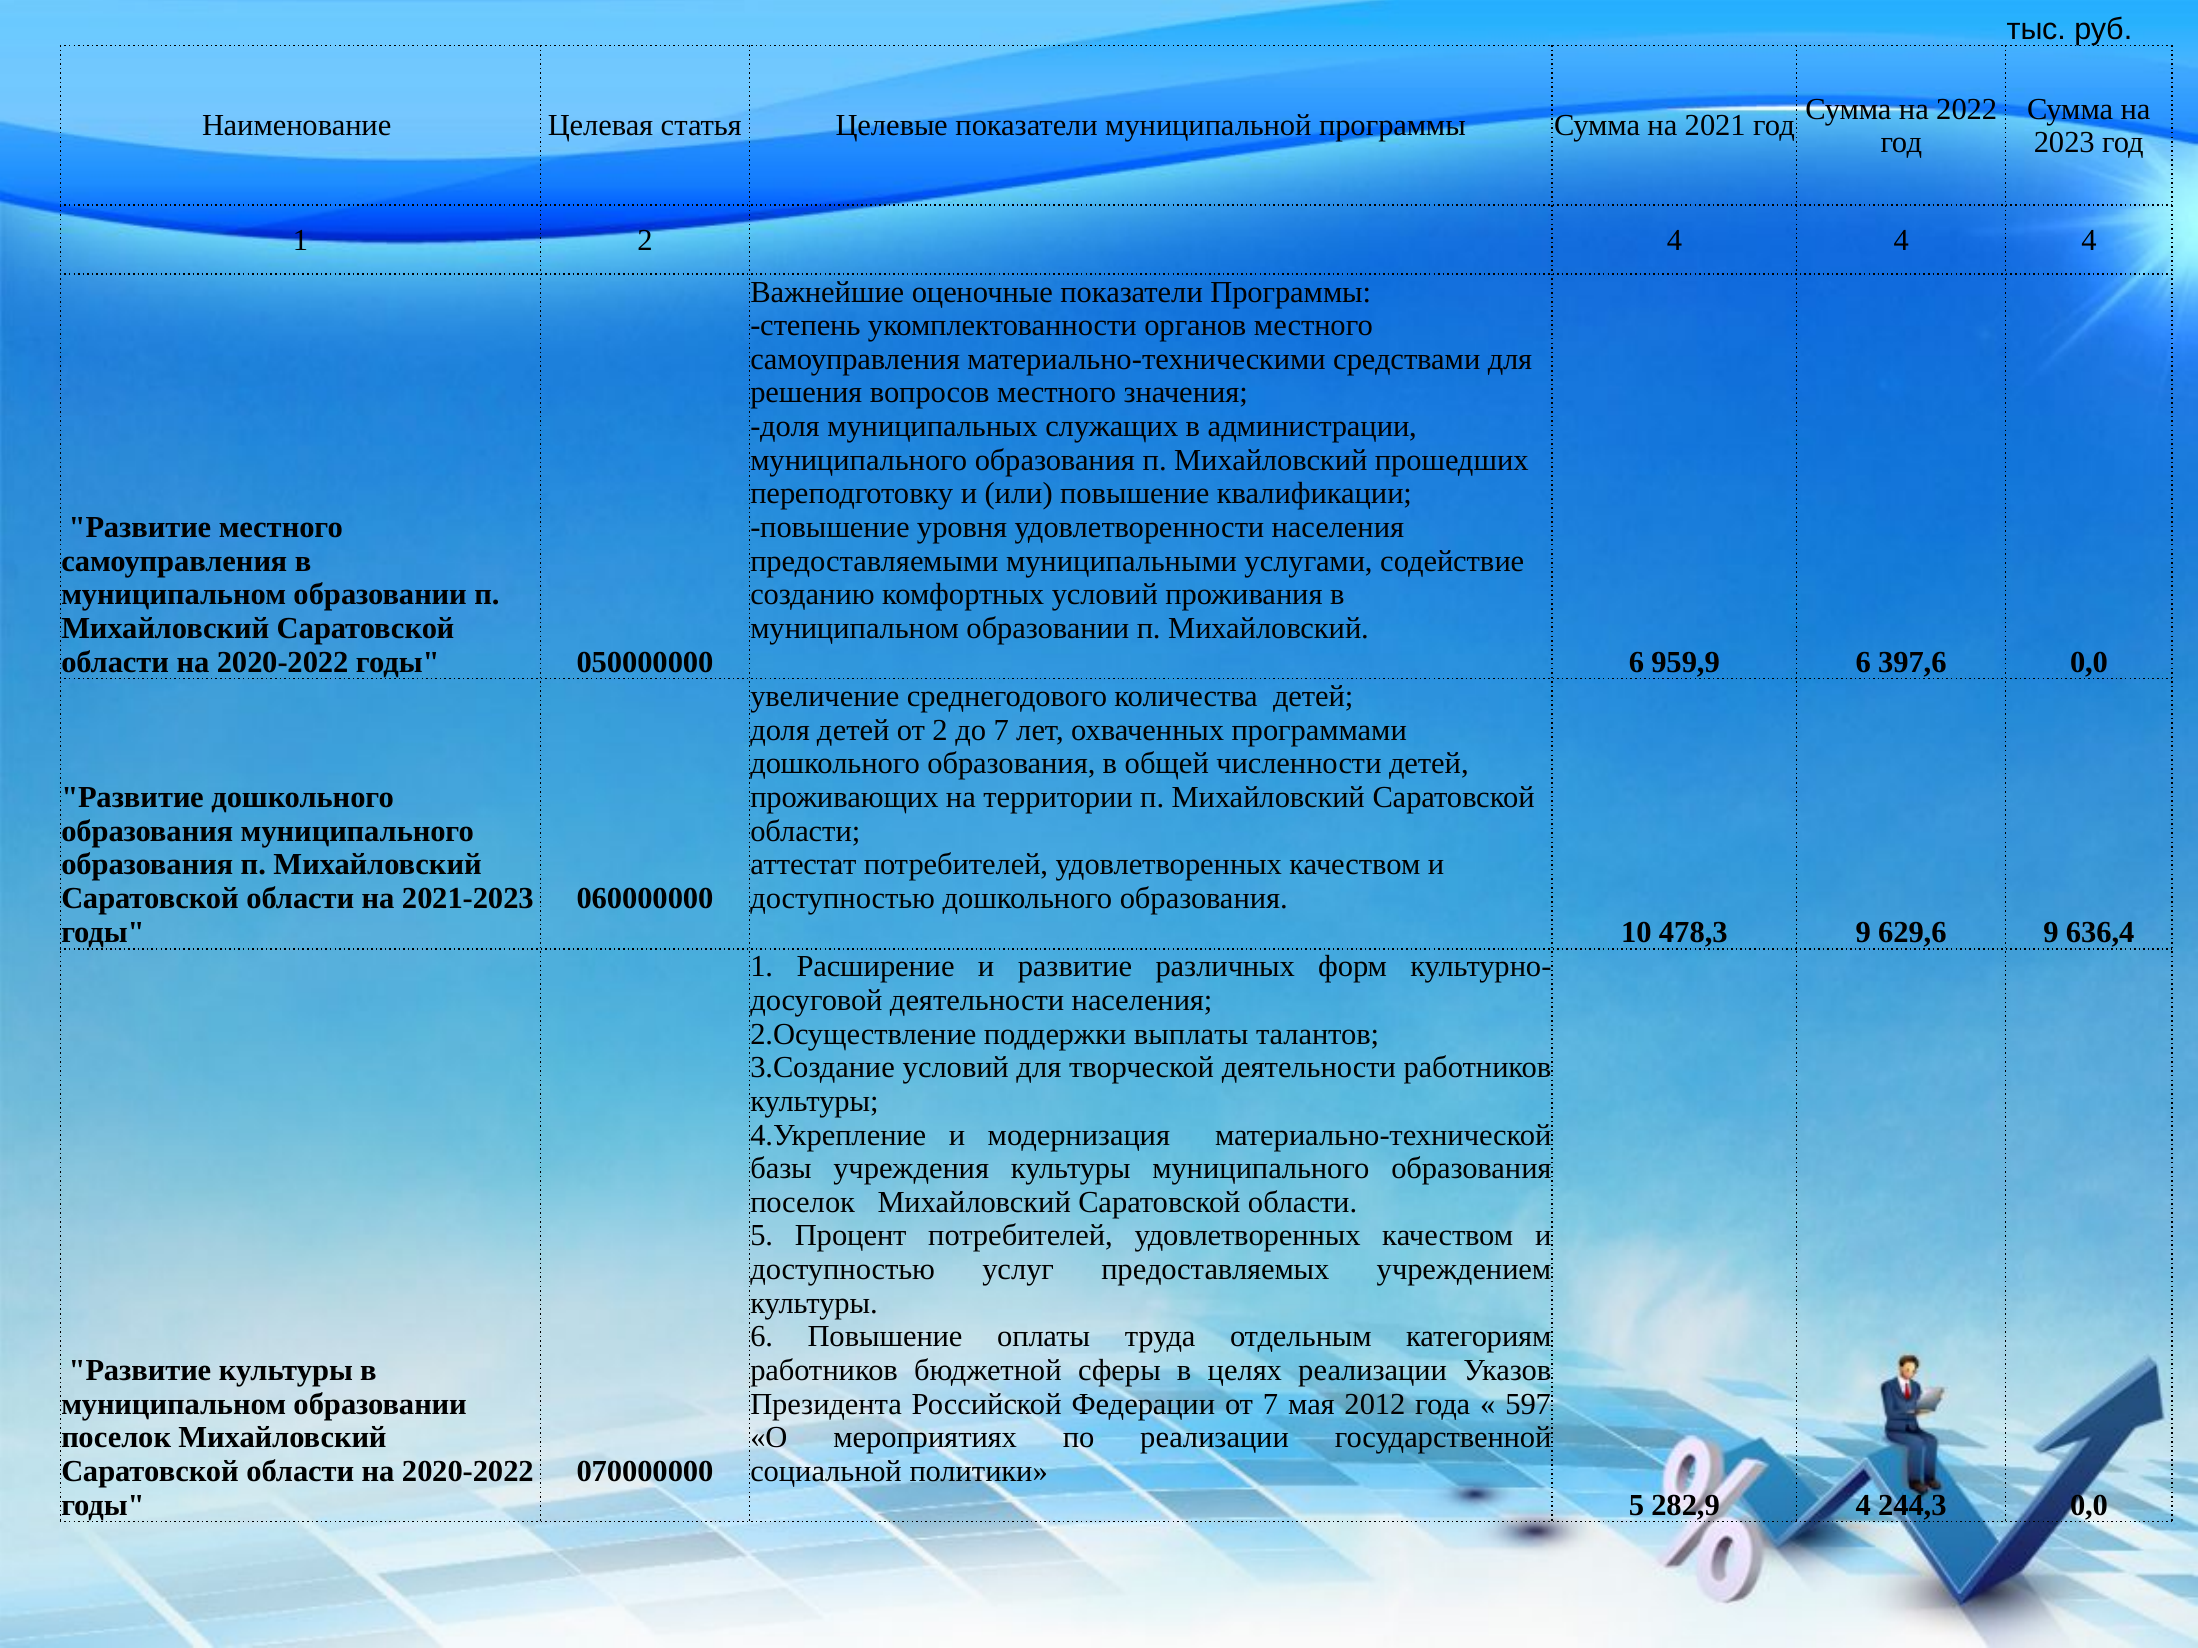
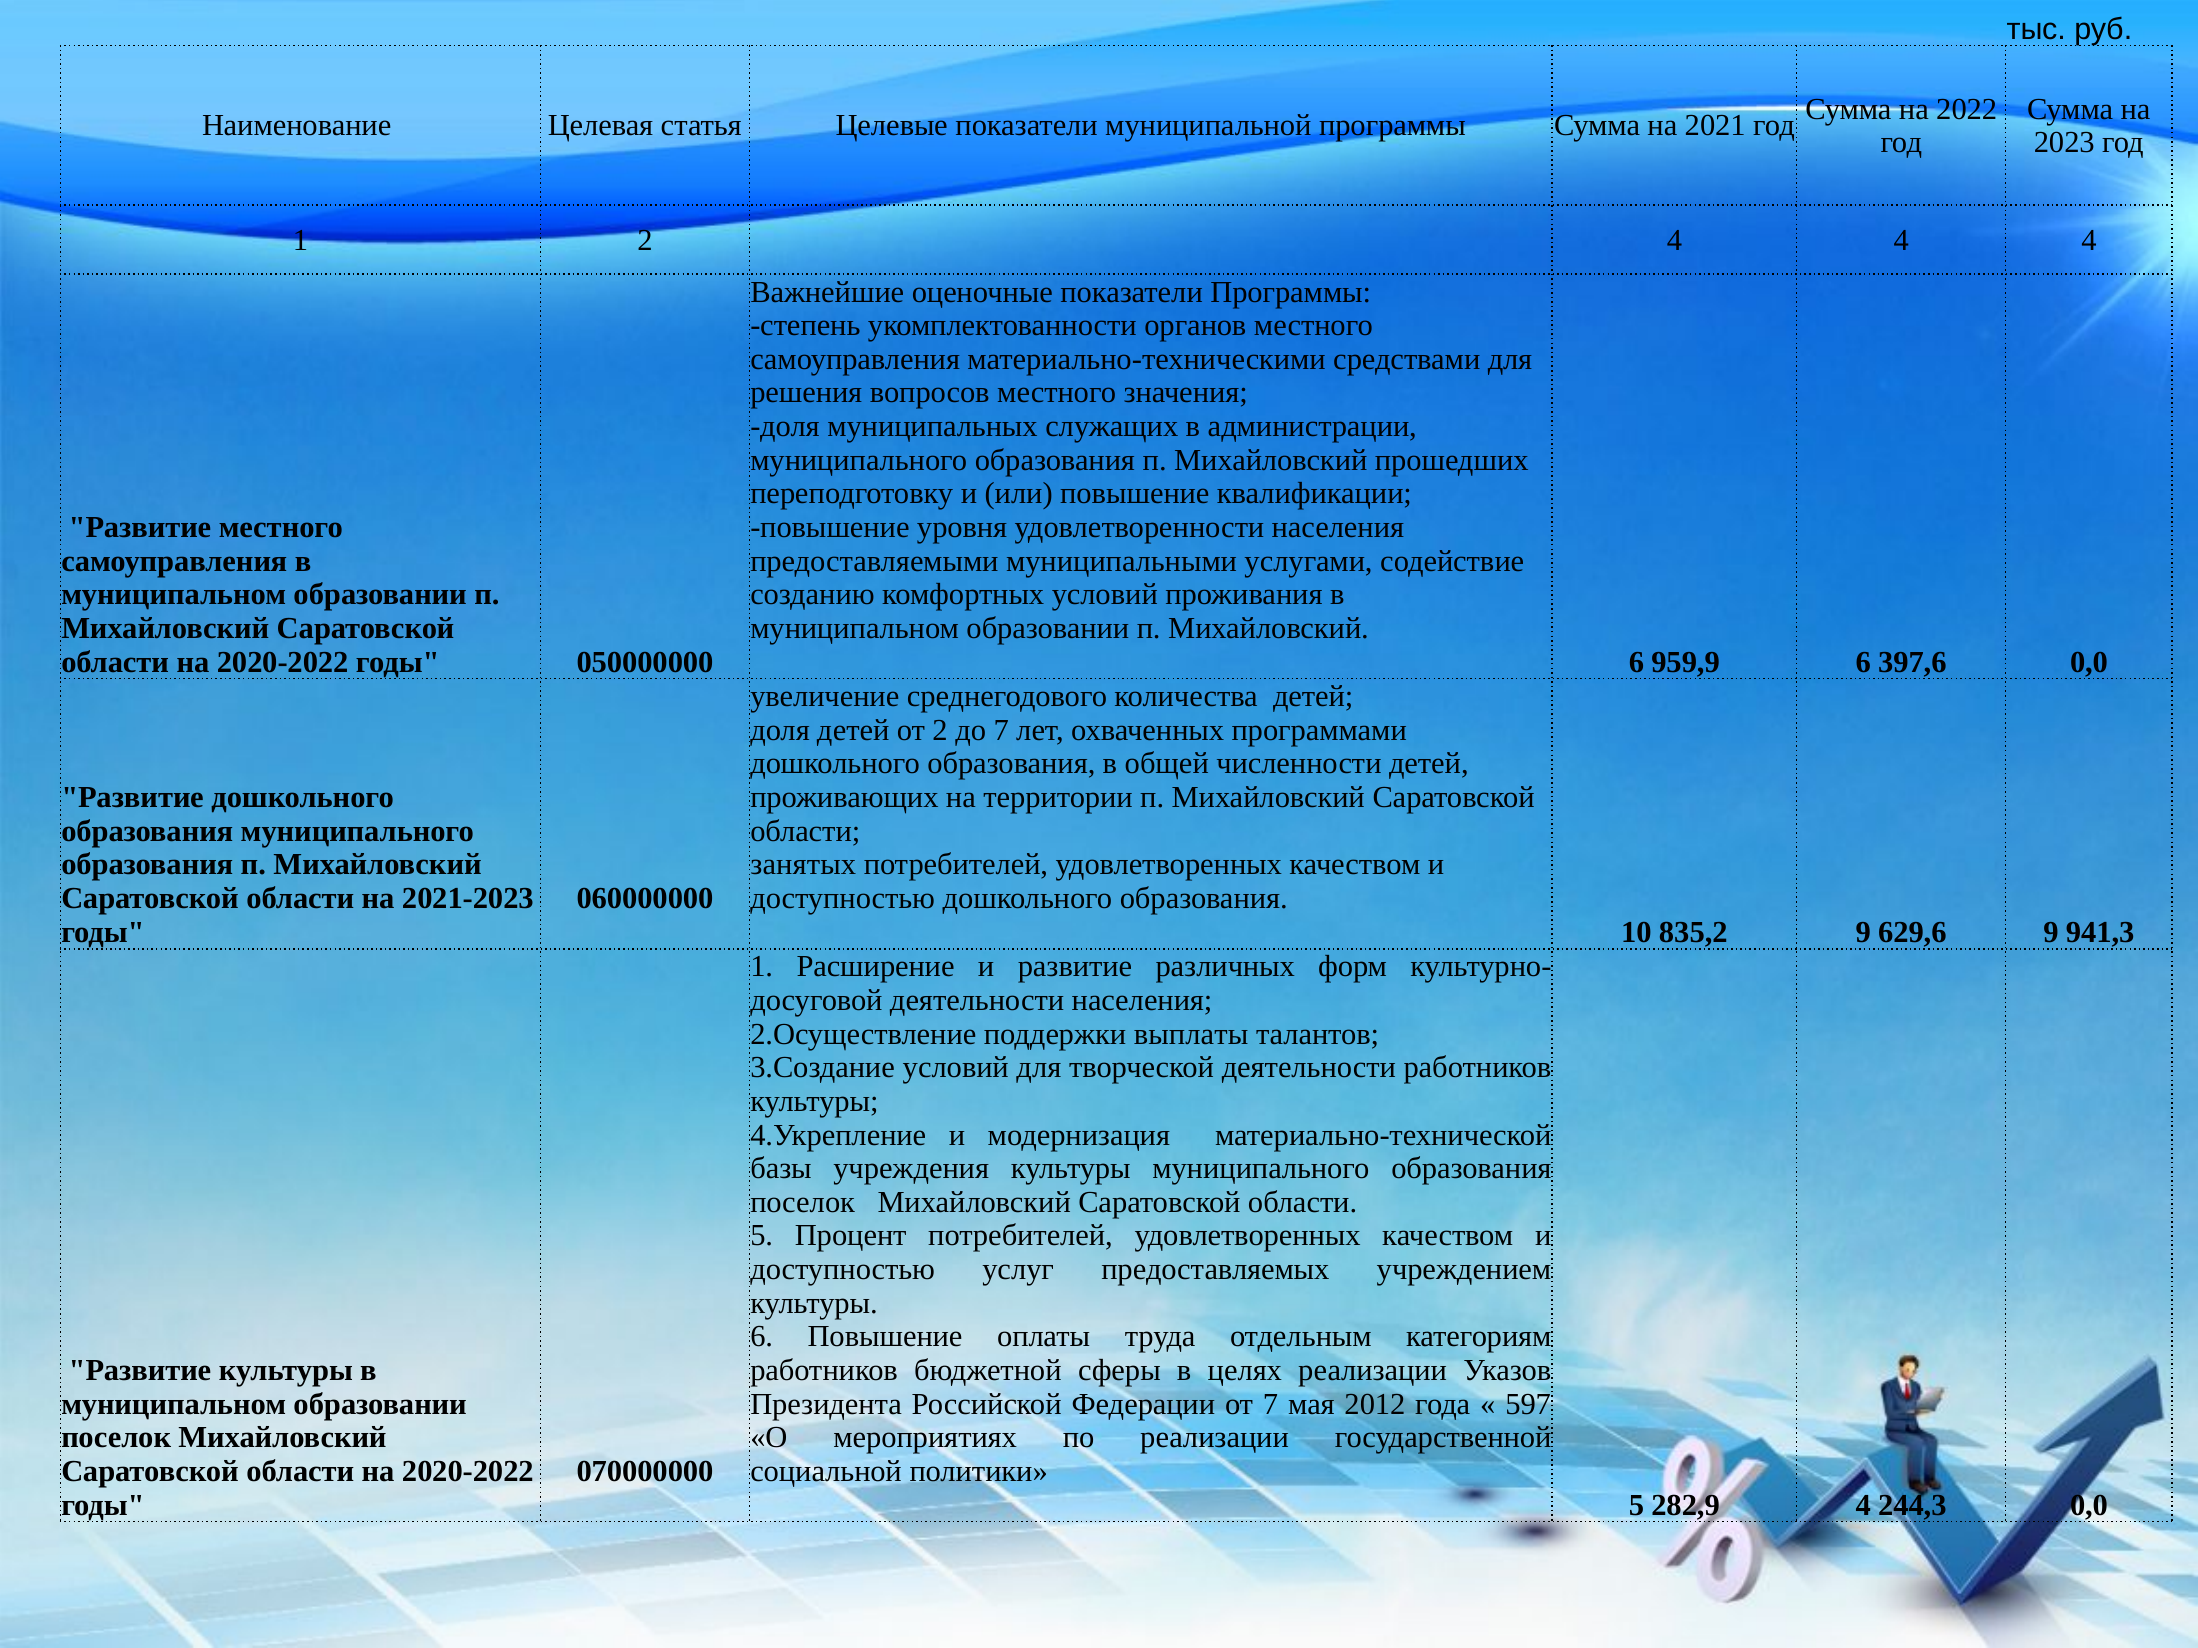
аттестат: аттестат -> занятых
478,3: 478,3 -> 835,2
636,4: 636,4 -> 941,3
